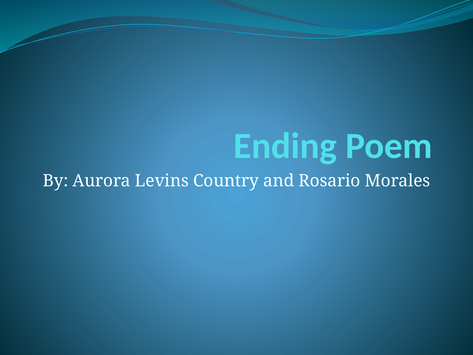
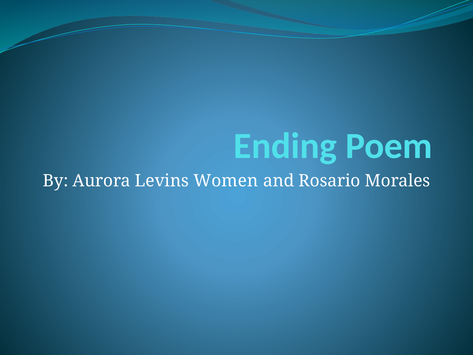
Country: Country -> Women
